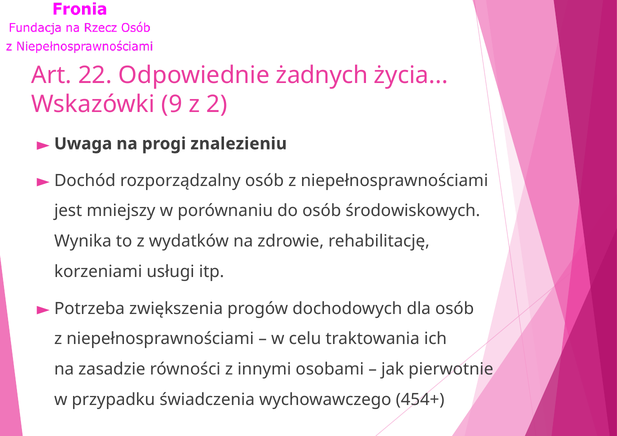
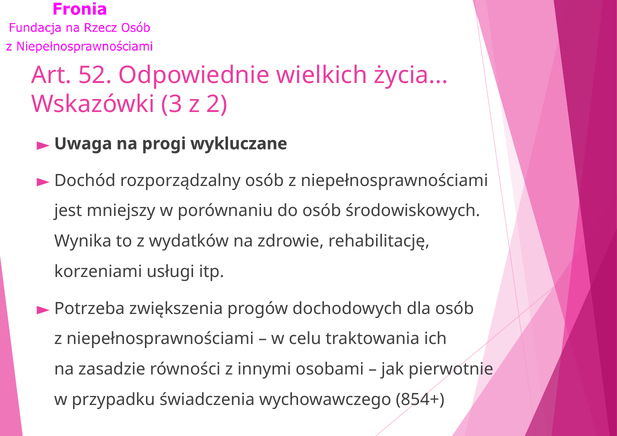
22: 22 -> 52
żadnych: żadnych -> wielkich
9: 9 -> 3
znalezieniu: znalezieniu -> wykluczane
454+: 454+ -> 854+
